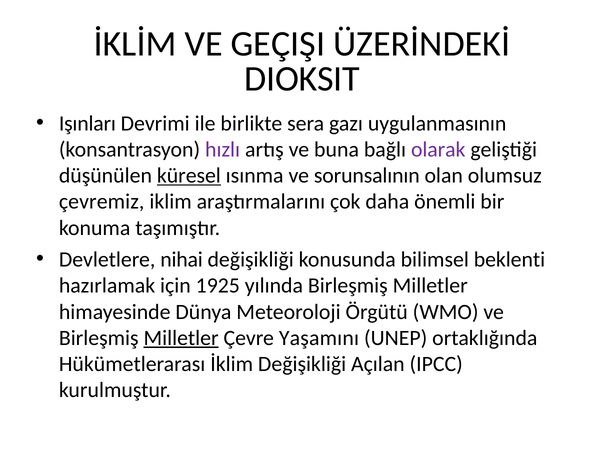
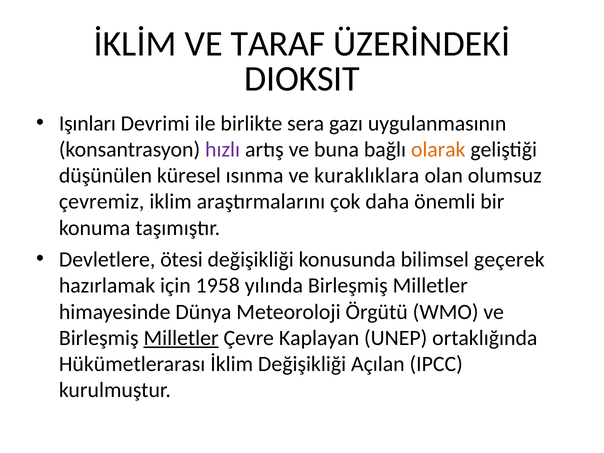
GEÇIŞI: GEÇIŞI -> TARAF
olarak colour: purple -> orange
küresel underline: present -> none
sorunsalının: sorunsalının -> kuraklıklara
nihai: nihai -> ötesi
beklenti: beklenti -> geçerek
1925: 1925 -> 1958
Yaşamını: Yaşamını -> Kaplayan
